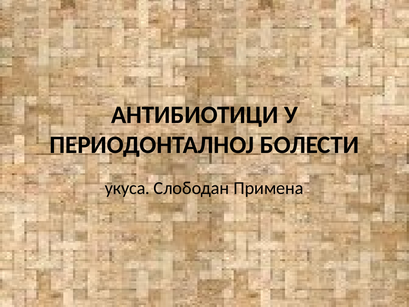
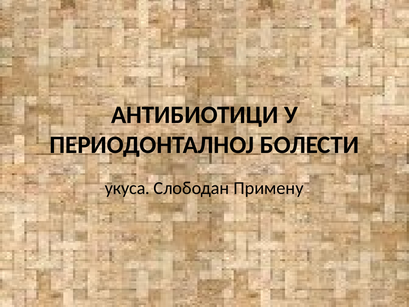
Примена: Примена -> Примену
